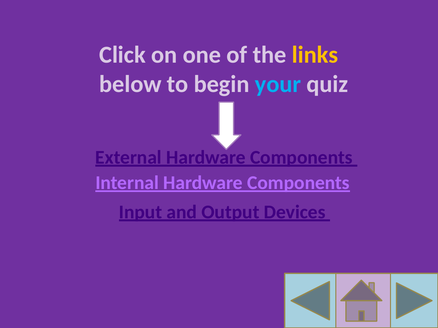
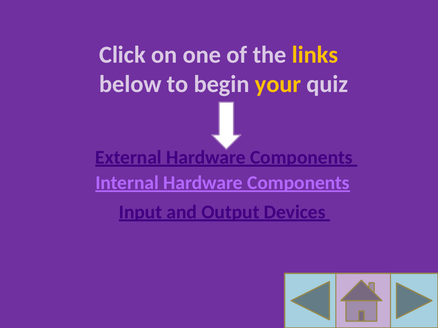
your colour: light blue -> yellow
